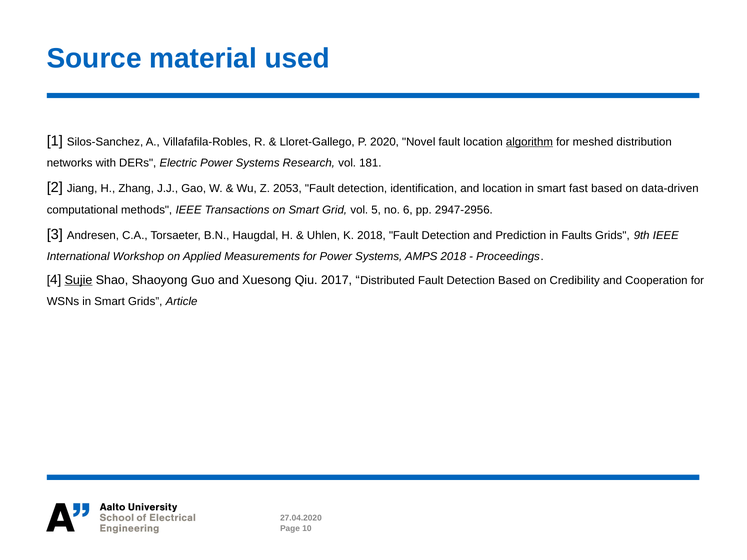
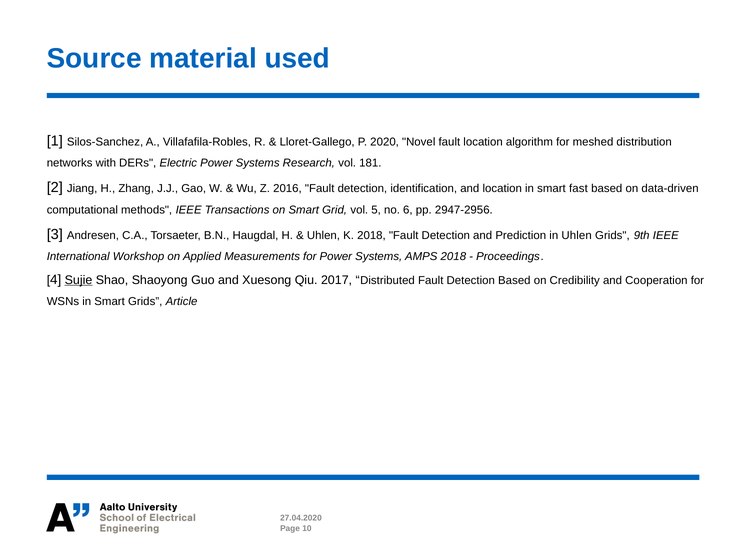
algorithm underline: present -> none
2053: 2053 -> 2016
in Faults: Faults -> Uhlen
